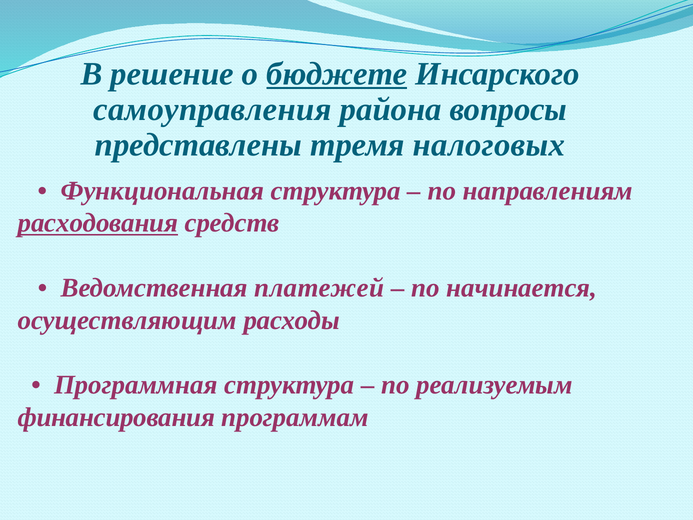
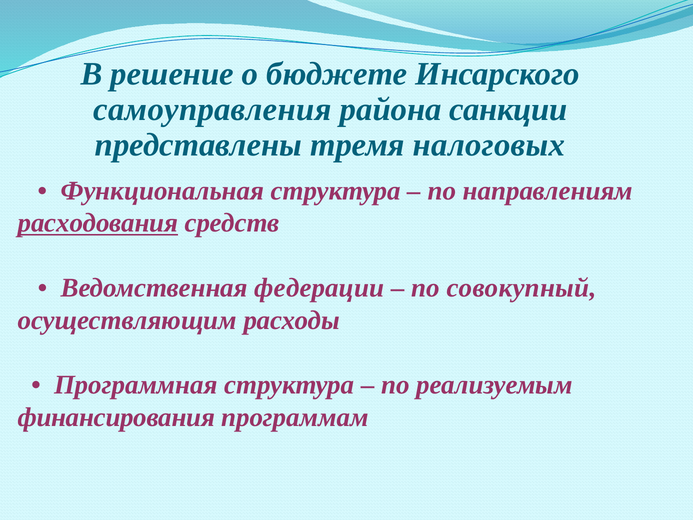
бюджете underline: present -> none
вопросы: вопросы -> санкции
платежей: платежей -> федерации
начинается: начинается -> совокупный
